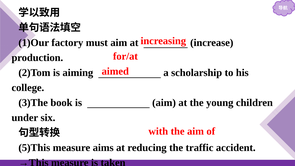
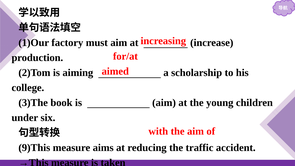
5)This: 5)This -> 9)This
